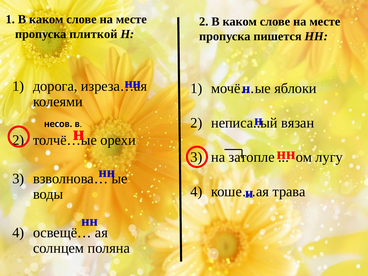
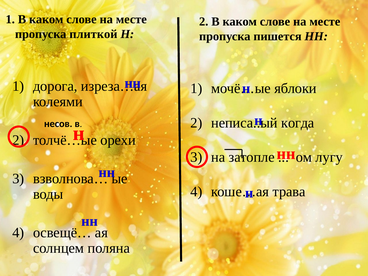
вязан: вязан -> когда
